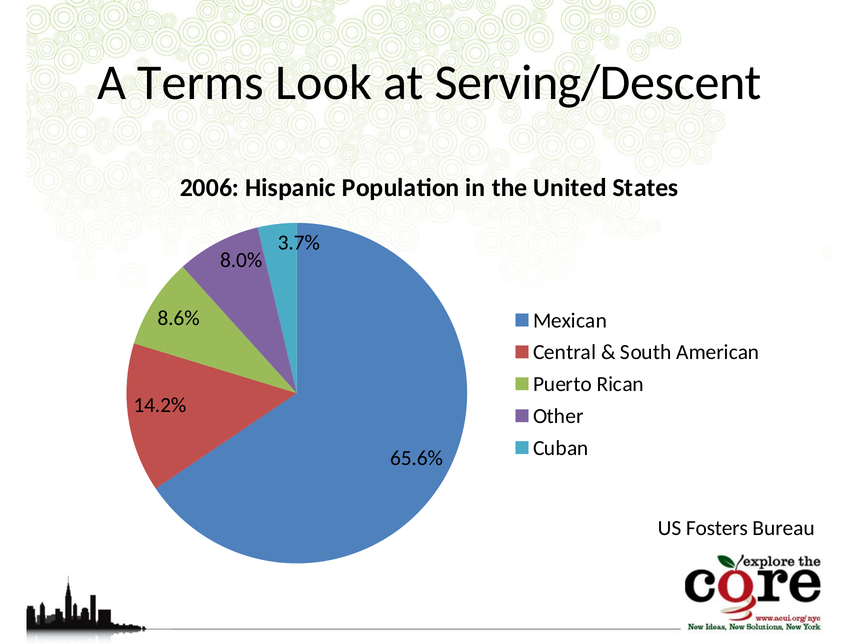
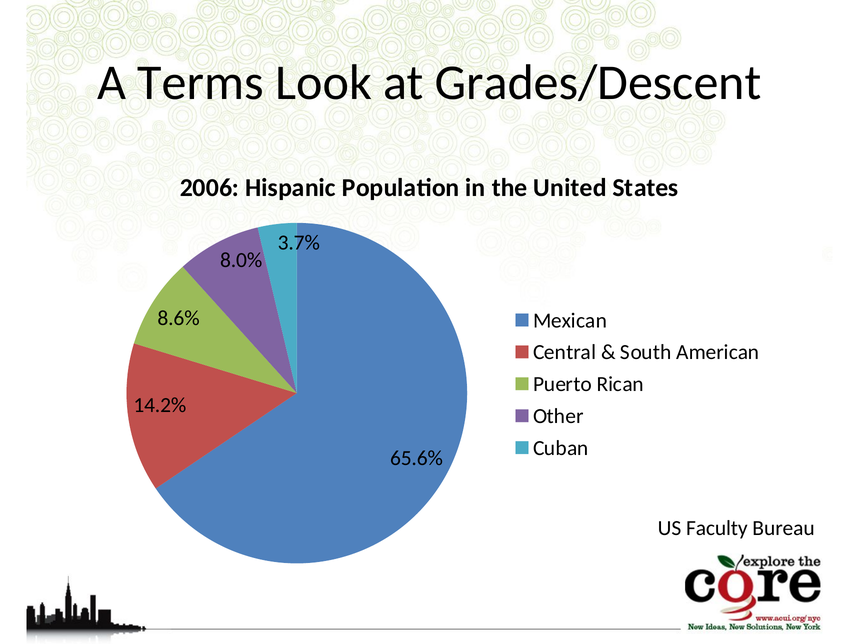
Serving/Descent: Serving/Descent -> Grades/Descent
Fosters: Fosters -> Faculty
